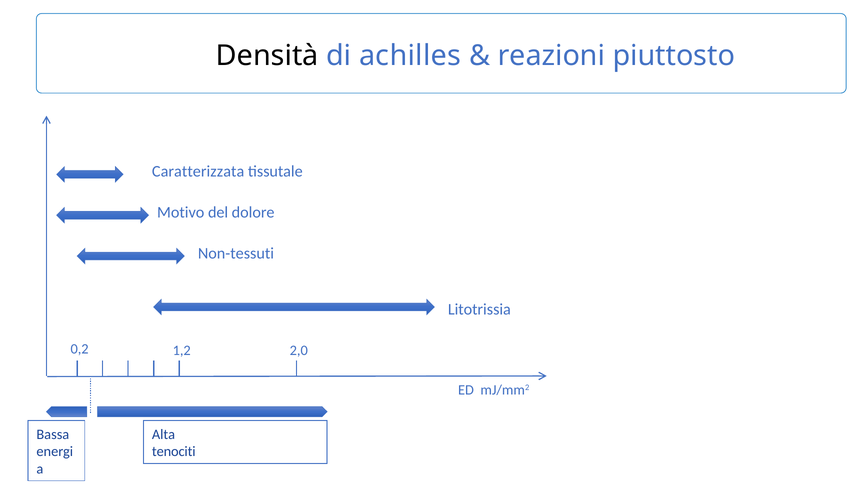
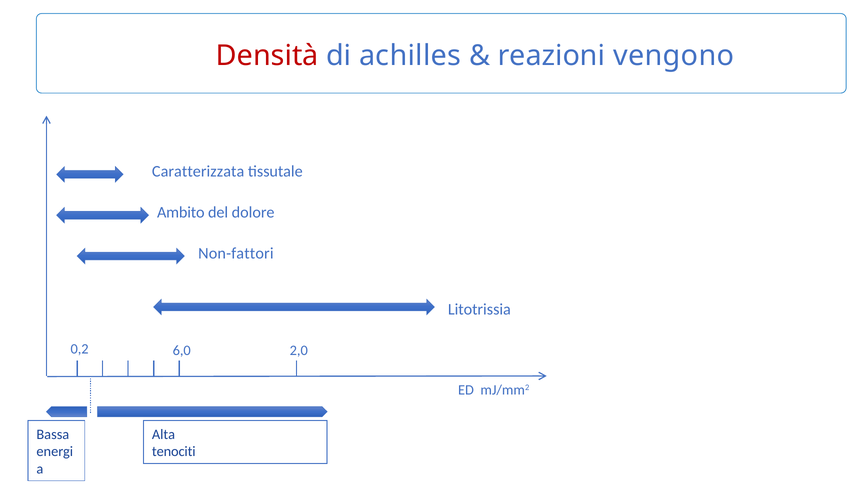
Densità colour: black -> red
piuttosto: piuttosto -> vengono
Motivo: Motivo -> Ambito
Non-tessuti: Non-tessuti -> Non-fattori
1,2: 1,2 -> 6,0
